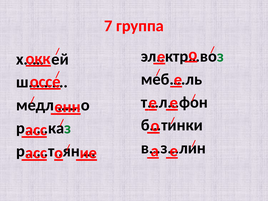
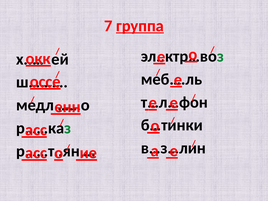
группа underline: none -> present
